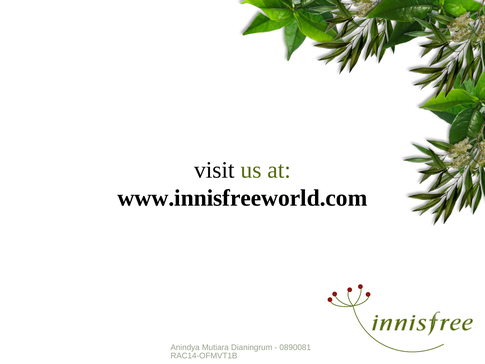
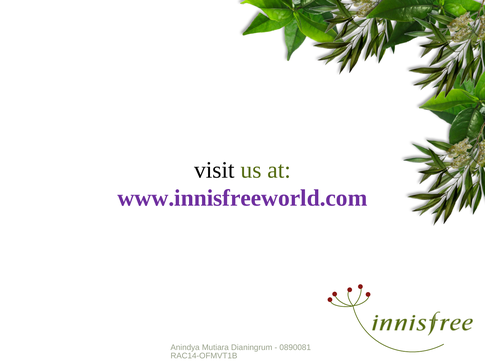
www.innisfreeworld.com colour: black -> purple
